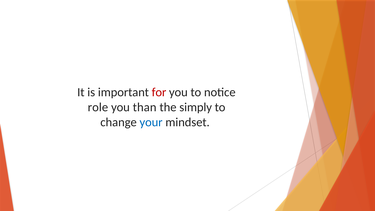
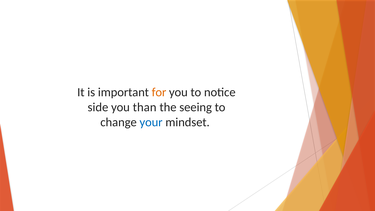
for colour: red -> orange
role: role -> side
simply: simply -> seeing
